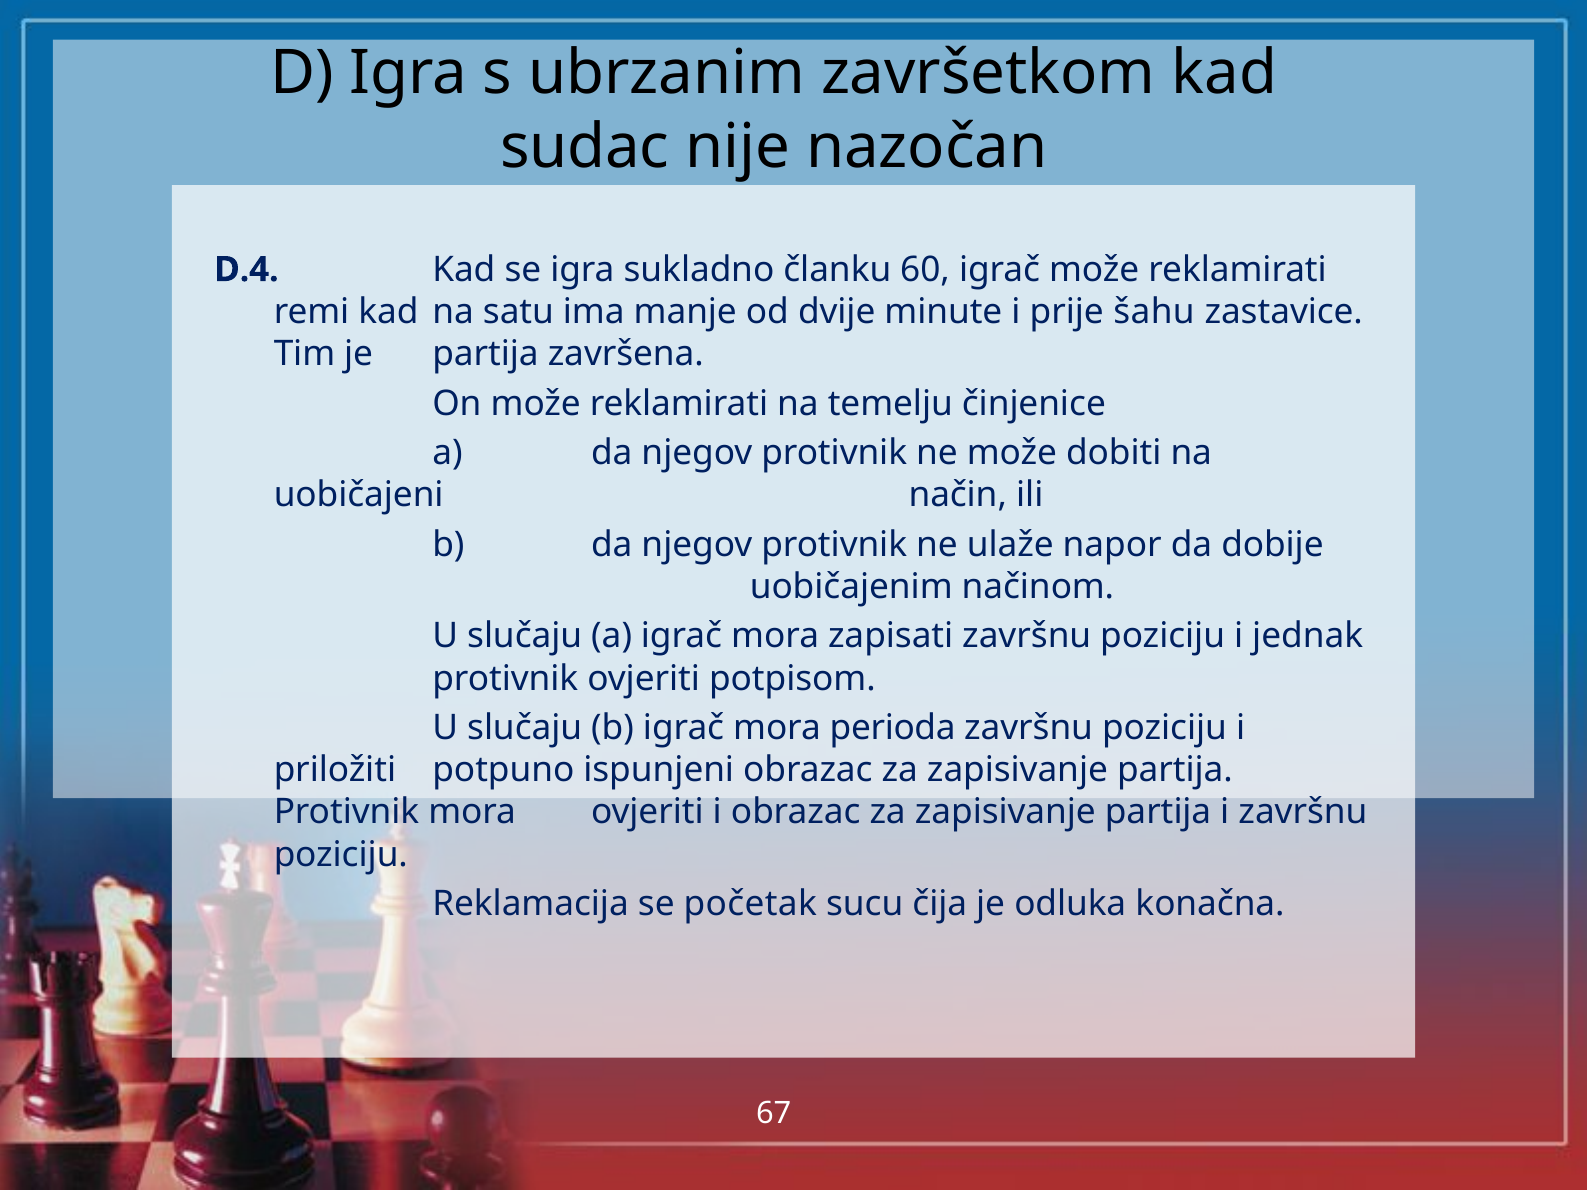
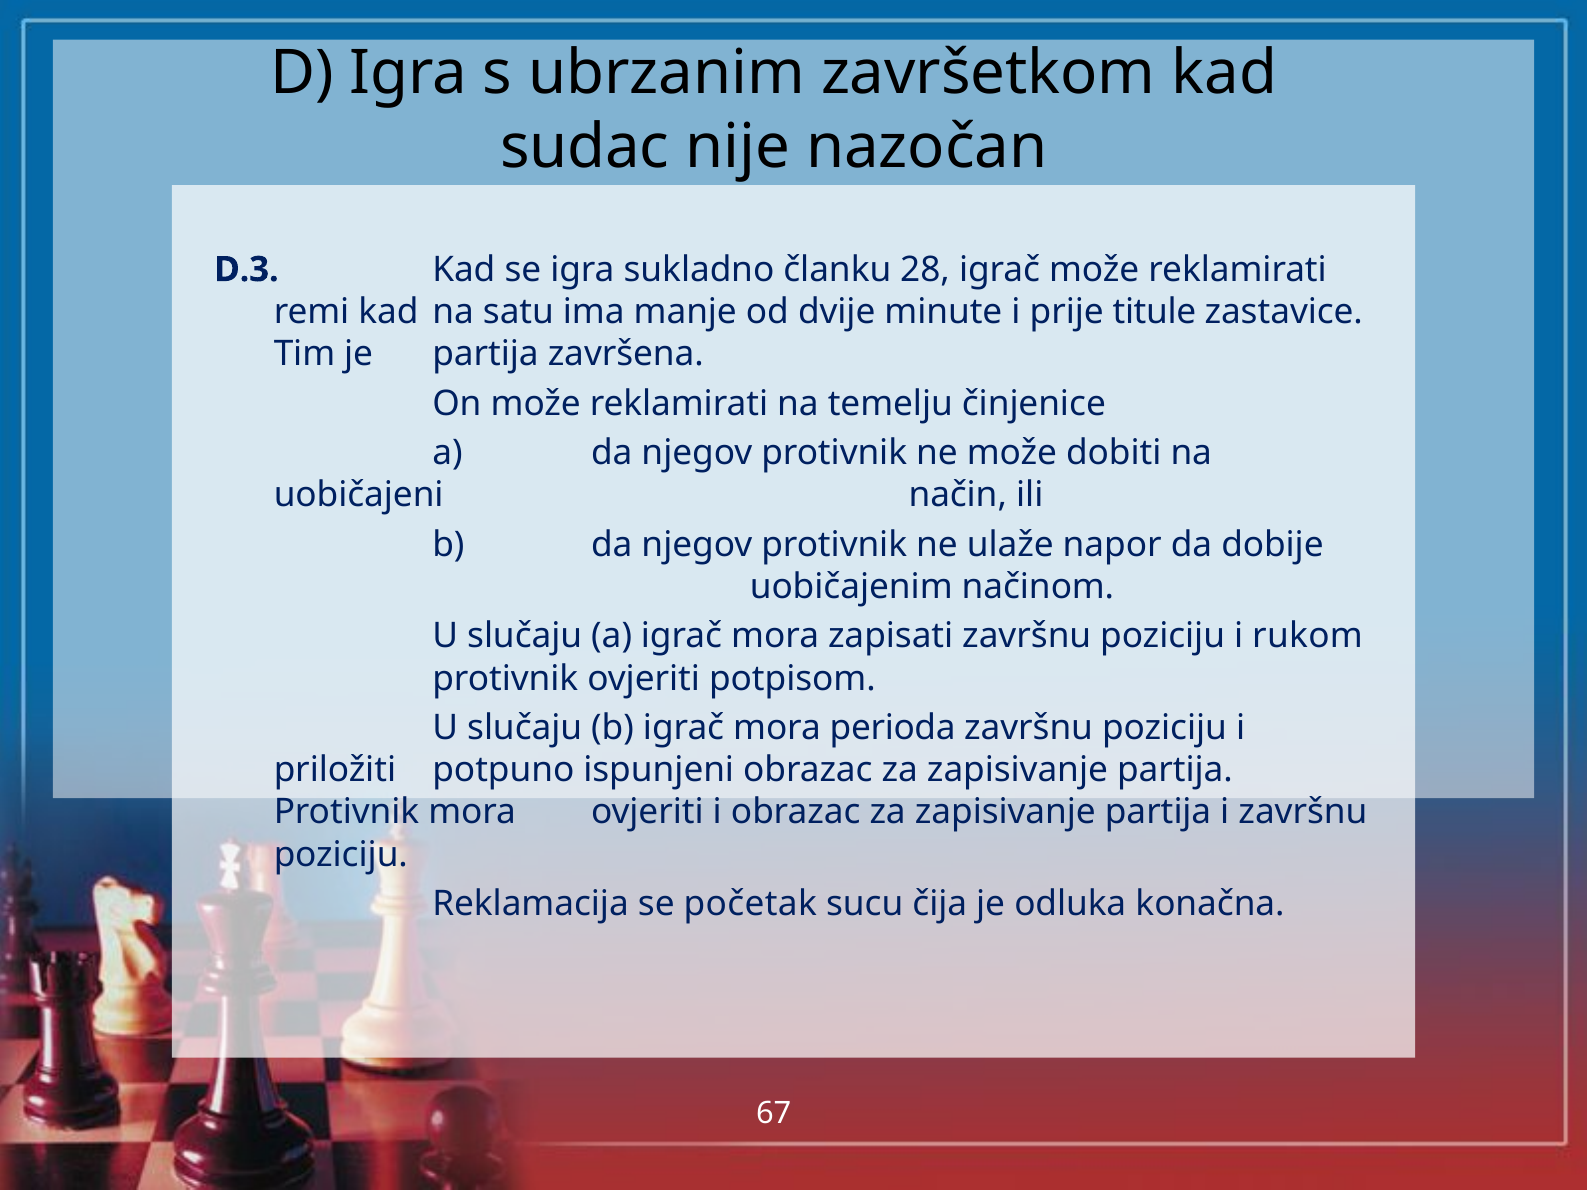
D.4: D.4 -> D.3
60: 60 -> 28
šahu: šahu -> titule
jednak: jednak -> rukom
